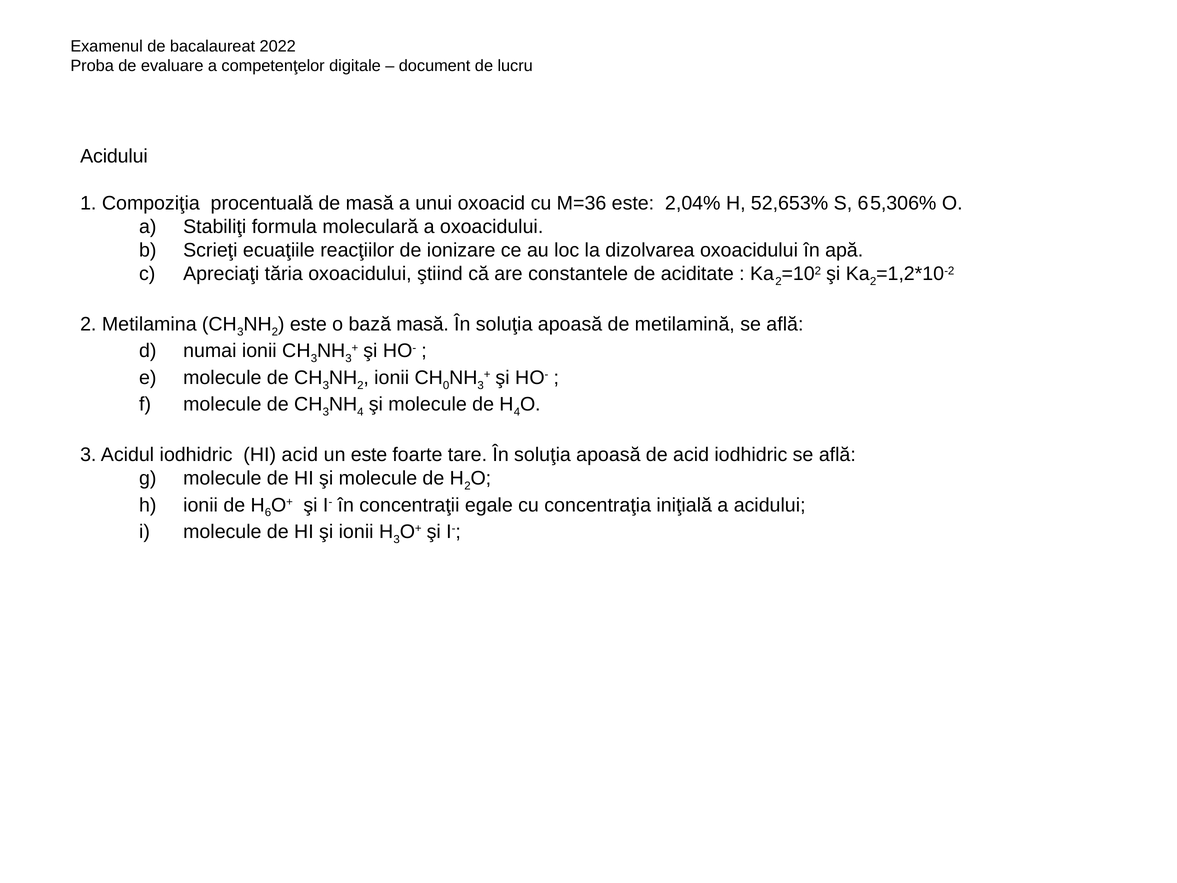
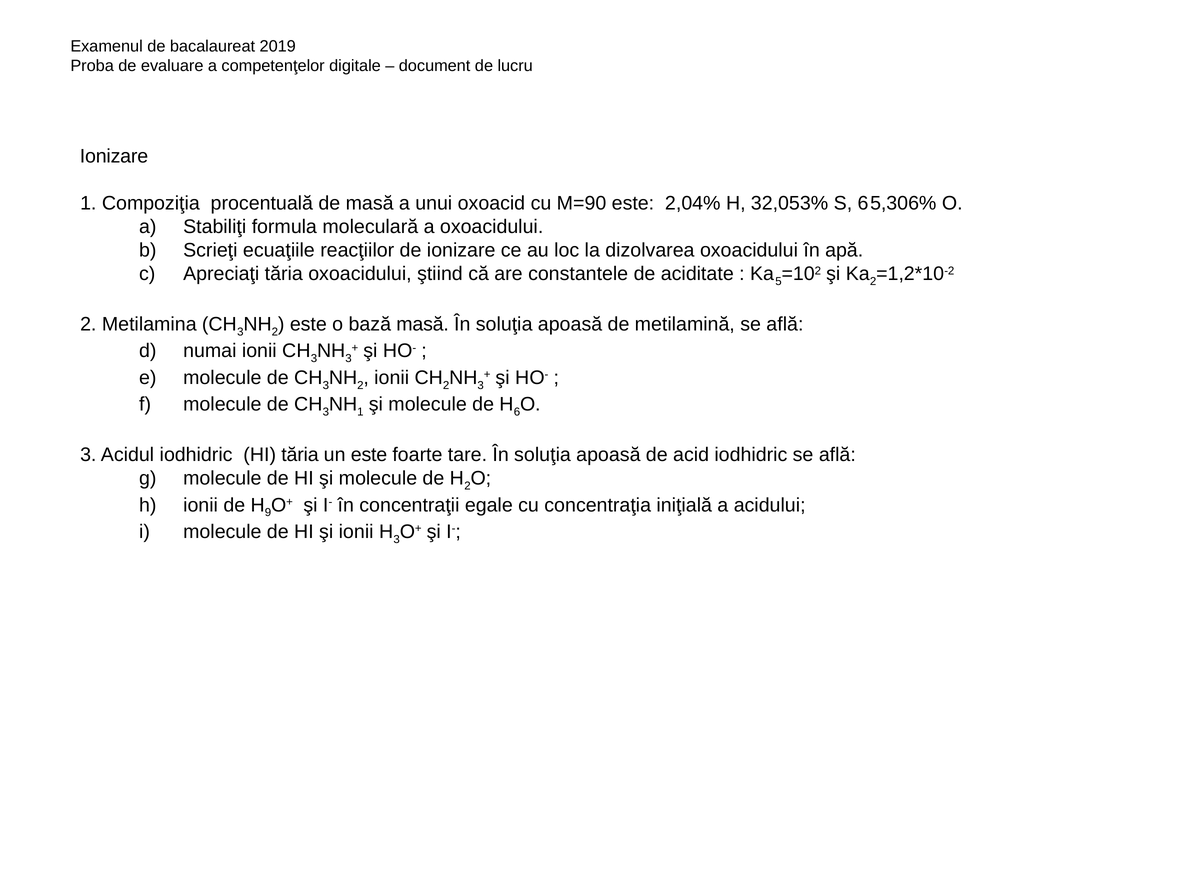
2022: 2022 -> 2019
Acidului at (114, 156): Acidului -> Ionizare
M=36: M=36 -> M=90
52,653%: 52,653% -> 32,053%
2 at (778, 281): 2 -> 5
0 at (446, 385): 0 -> 2
4 at (360, 412): 4 -> 1
H 4: 4 -> 6
HI acid: acid -> tăria
6: 6 -> 9
